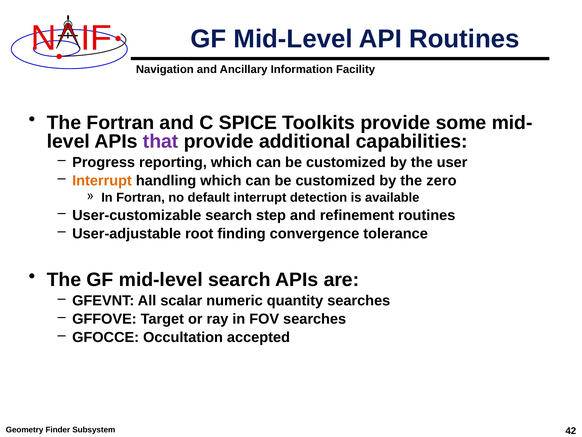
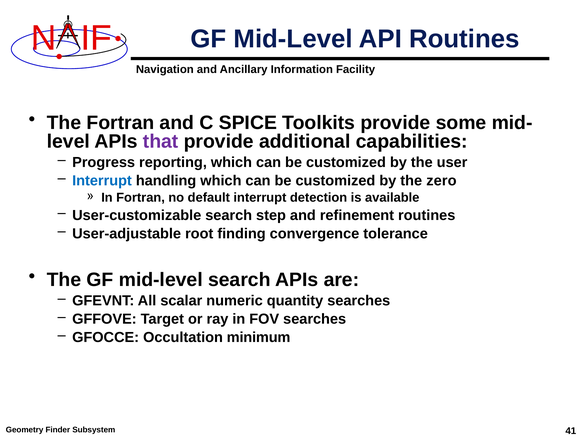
Interrupt at (102, 180) colour: orange -> blue
accepted: accepted -> minimum
42: 42 -> 41
